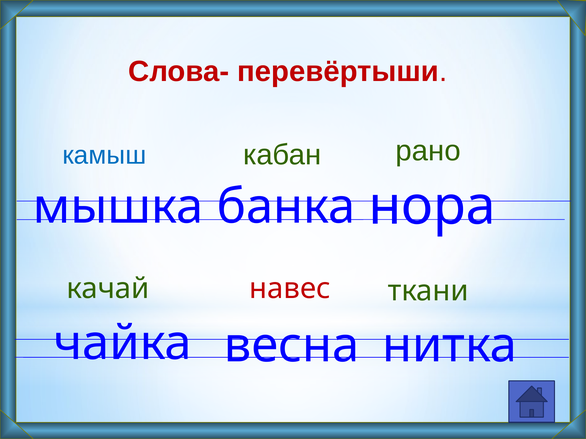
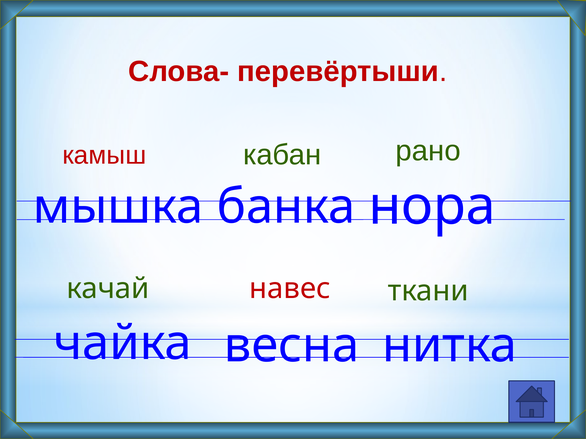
камыш colour: blue -> red
